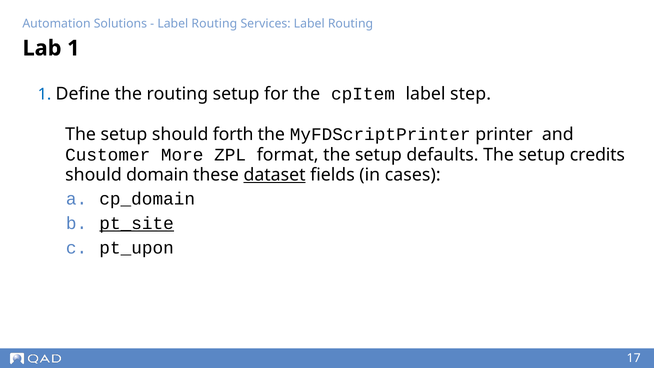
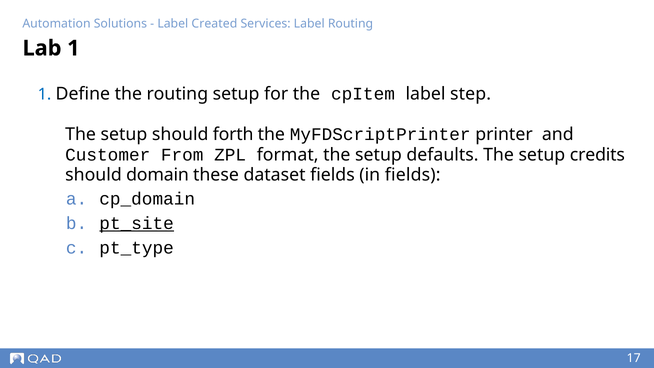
Routing at (214, 24): Routing -> Created
More: More -> From
dataset underline: present -> none
in cases: cases -> fields
pt_upon: pt_upon -> pt_type
